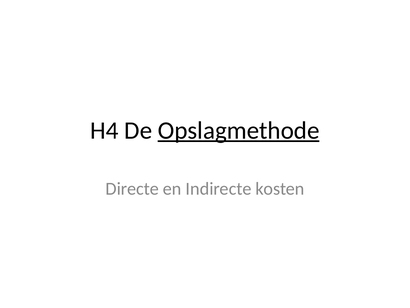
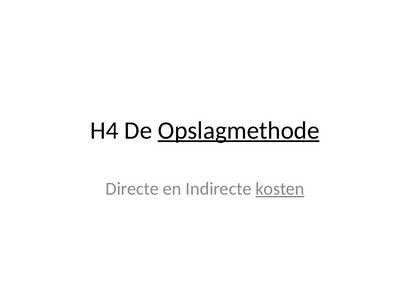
kosten underline: none -> present
